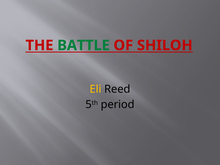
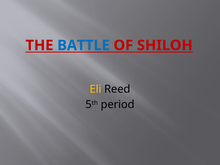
BATTLE colour: green -> blue
